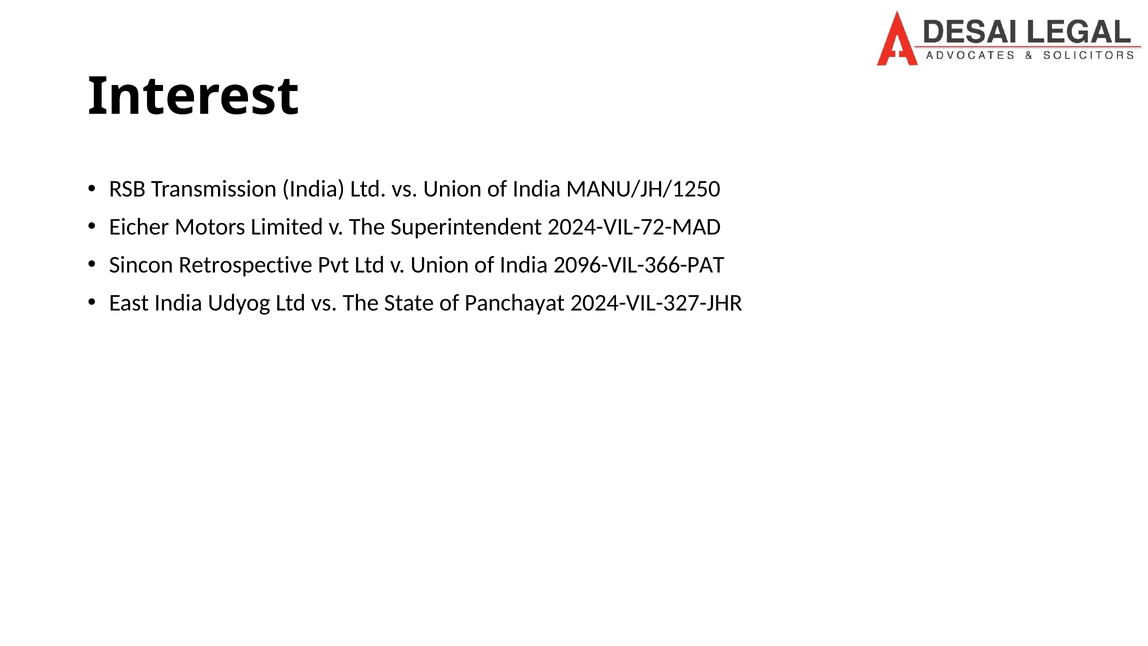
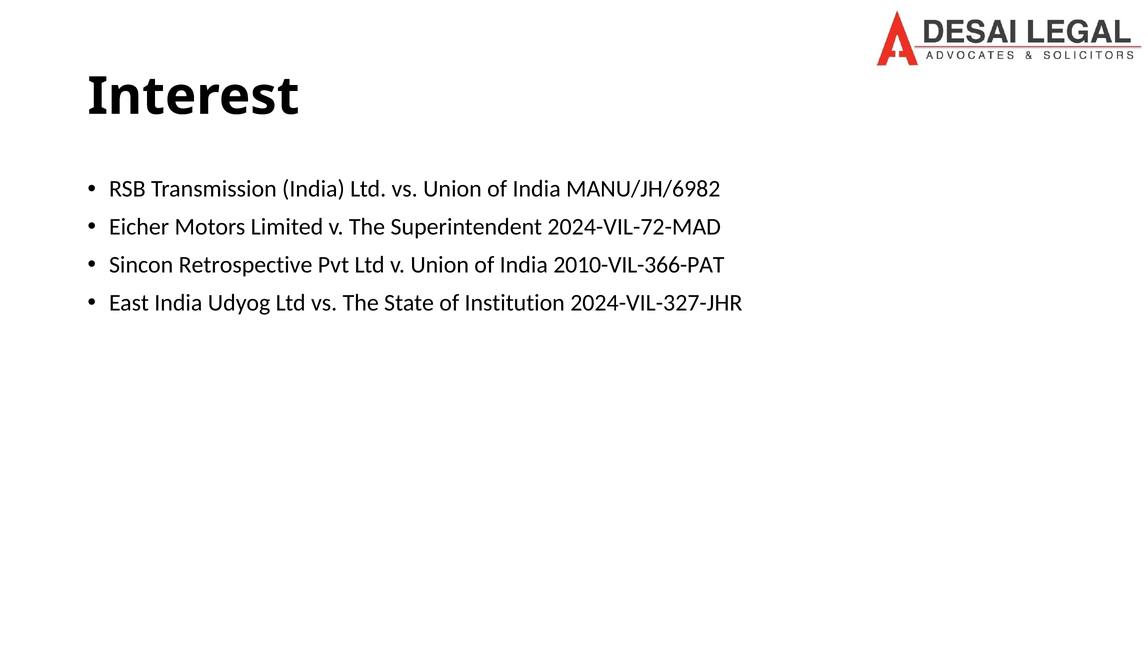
MANU/JH/1250: MANU/JH/1250 -> MANU/JH/6982
2096-VIL-366-PAT: 2096-VIL-366-PAT -> 2010-VIL-366-PAT
Panchayat: Panchayat -> Institution
